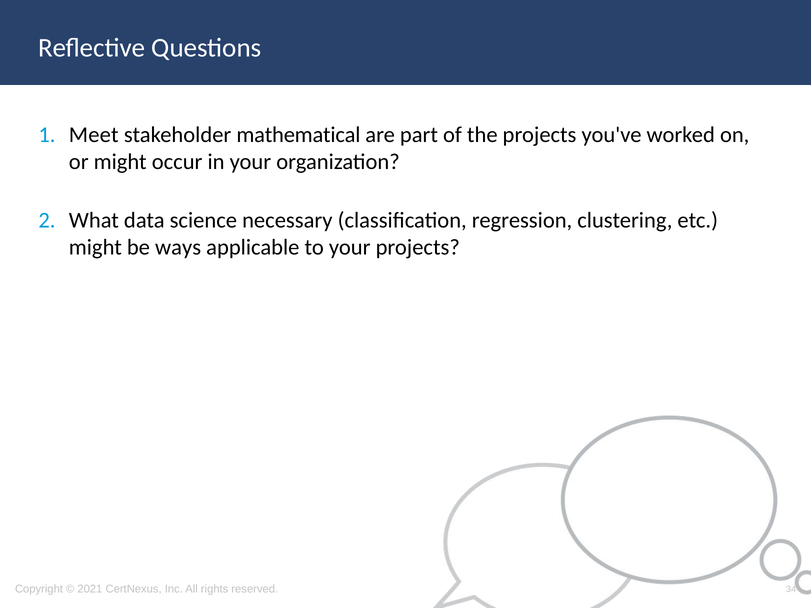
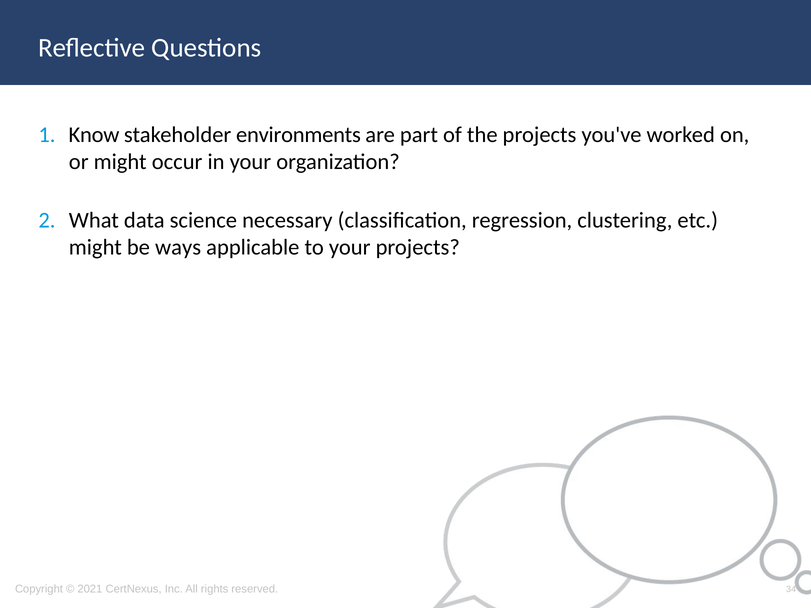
Meet: Meet -> Know
mathematical: mathematical -> environments
